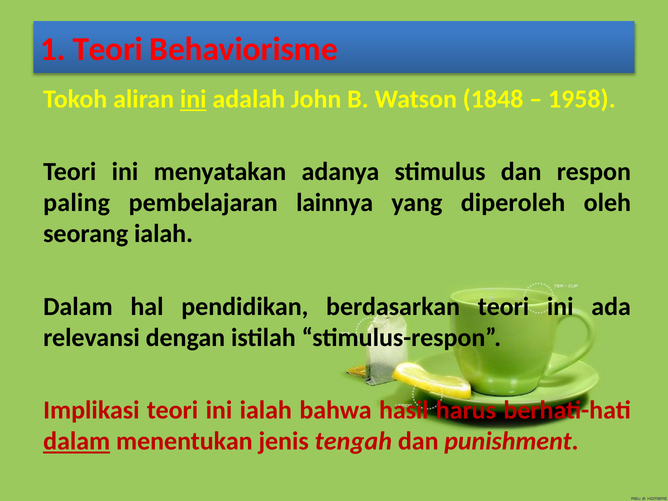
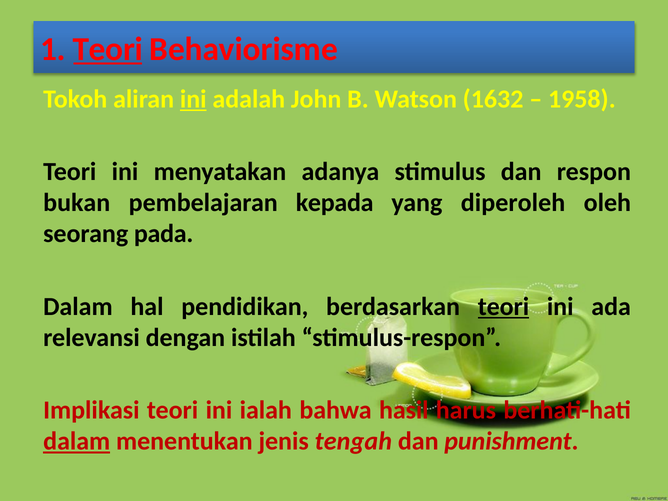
Teori at (108, 49) underline: none -> present
1848: 1848 -> 1632
paling: paling -> bukan
lainnya: lainnya -> kepada
seorang ialah: ialah -> pada
teori at (503, 306) underline: none -> present
